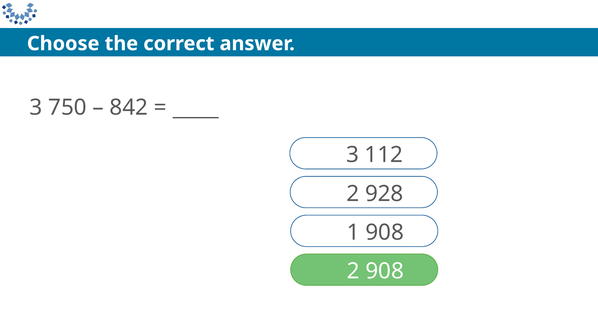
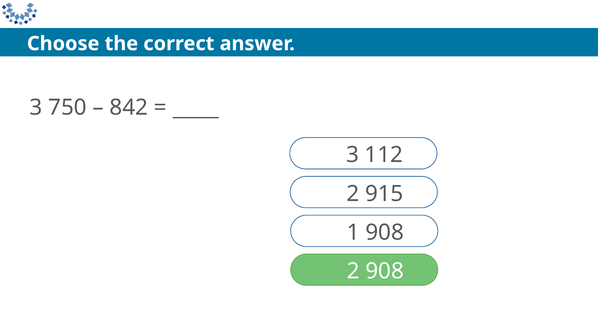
928: 928 -> 915
